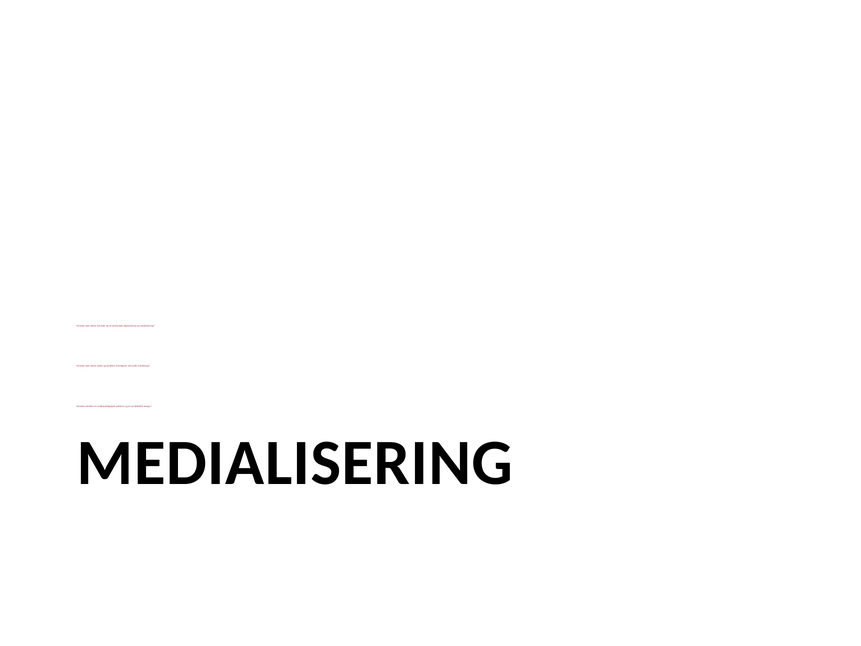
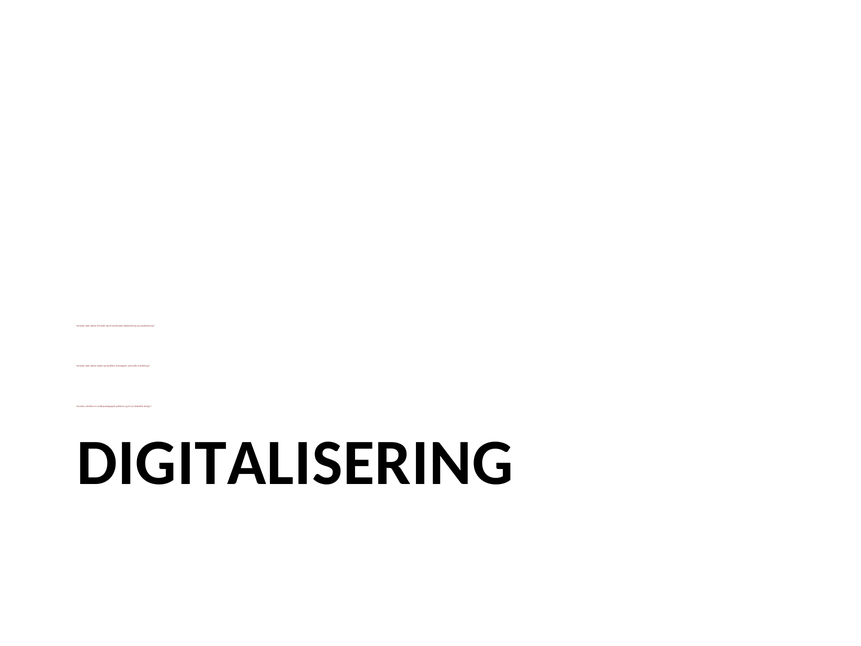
MEDIALISERING at (295, 463): MEDIALISERING -> DIGITALISERING
